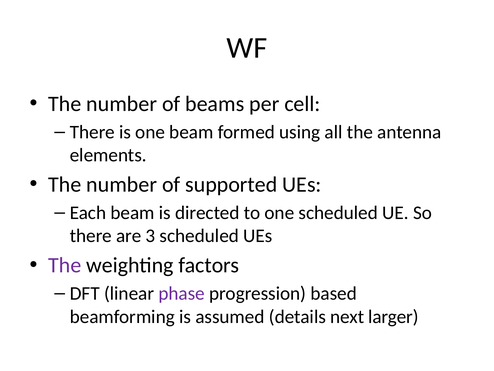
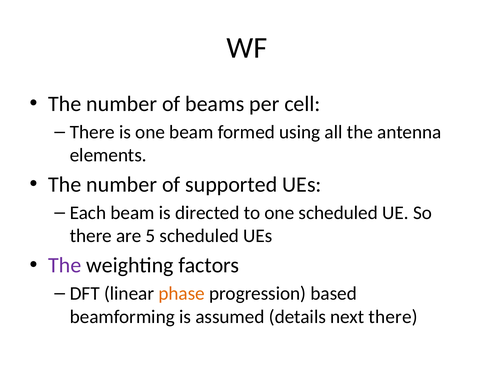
3: 3 -> 5
phase colour: purple -> orange
next larger: larger -> there
